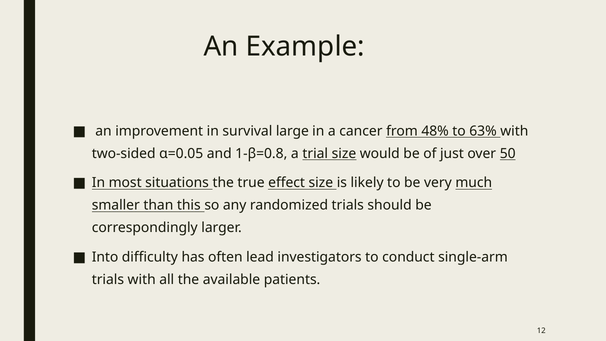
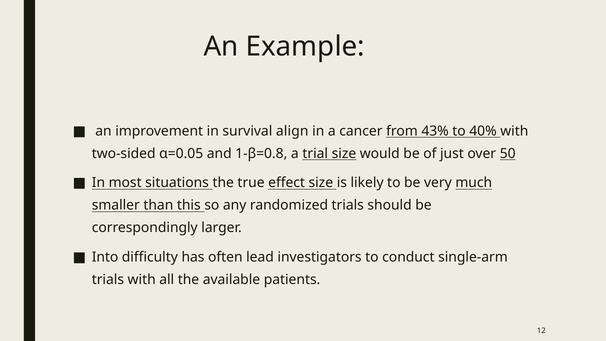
large: large -> align
48%: 48% -> 43%
63%: 63% -> 40%
